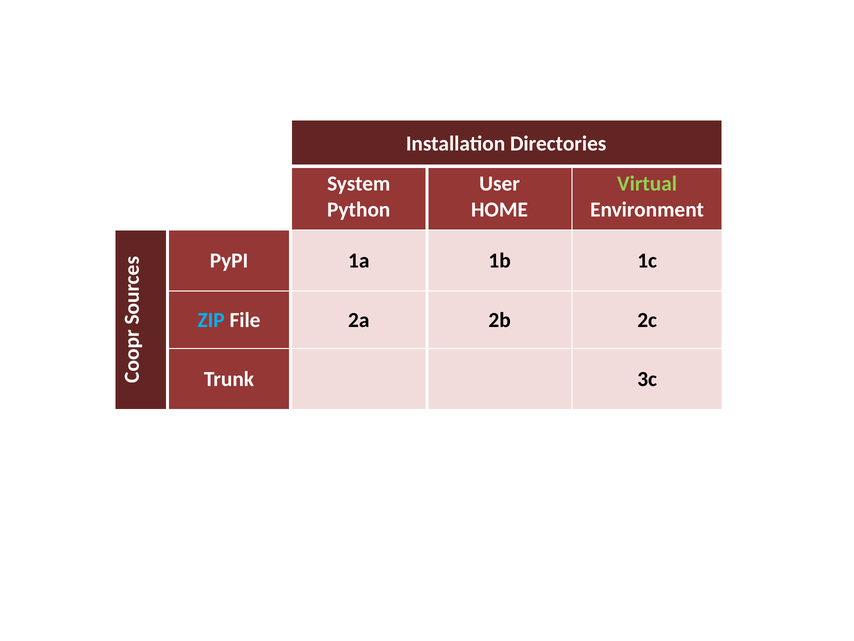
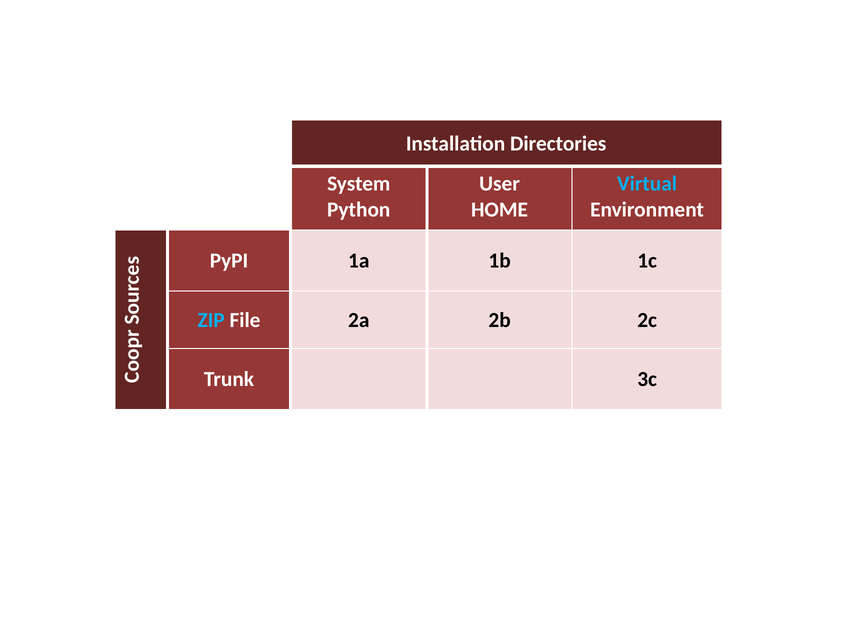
Virtual colour: light green -> light blue
